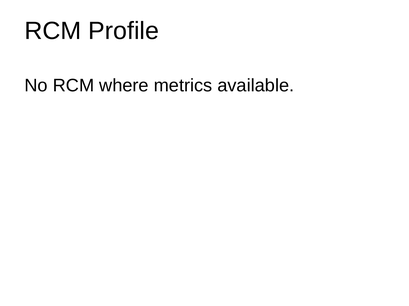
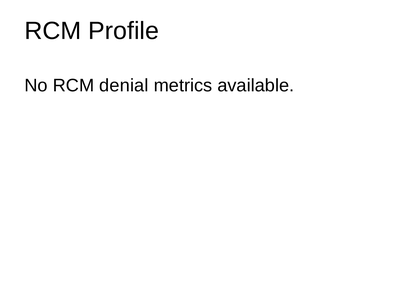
where: where -> denial
